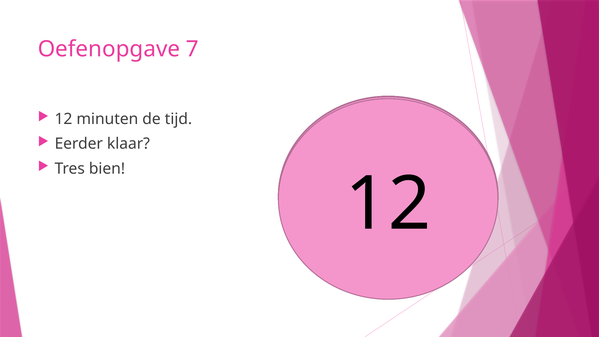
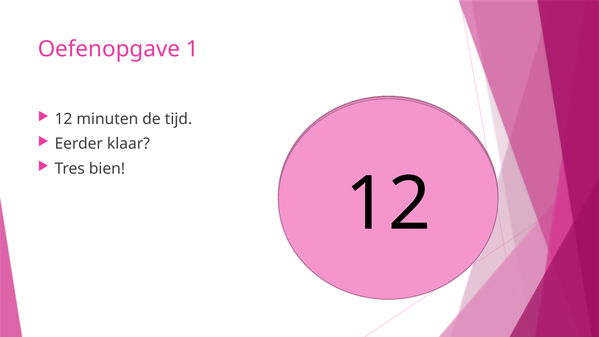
7: 7 -> 1
